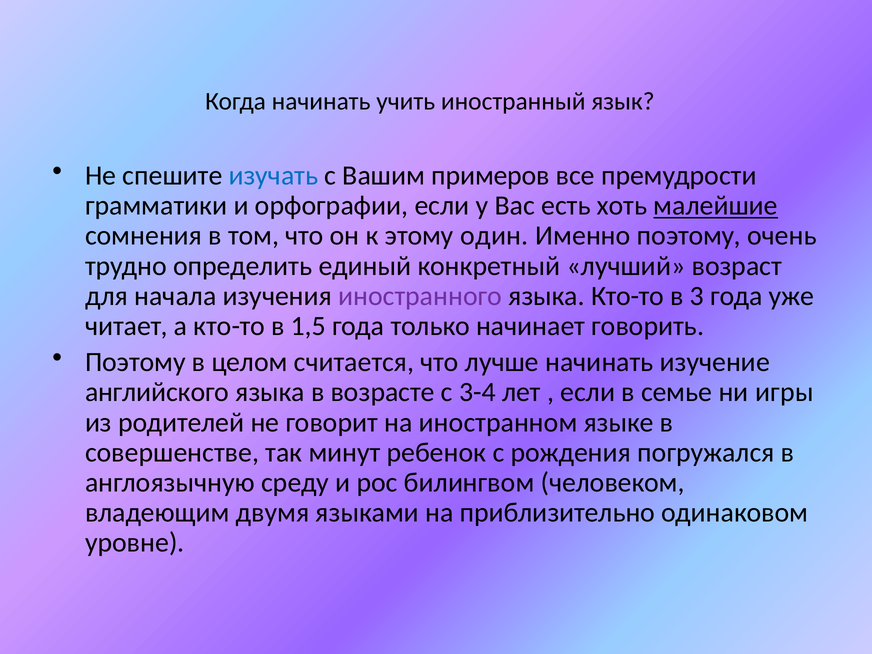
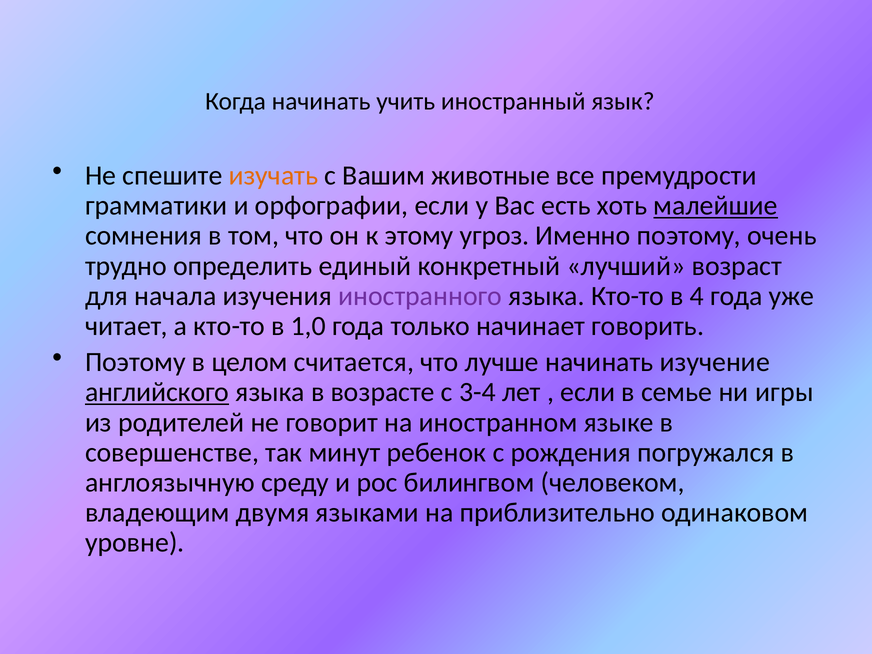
изучать colour: blue -> orange
примеров: примеров -> животные
один: один -> угроз
3: 3 -> 4
1,5: 1,5 -> 1,0
английского underline: none -> present
